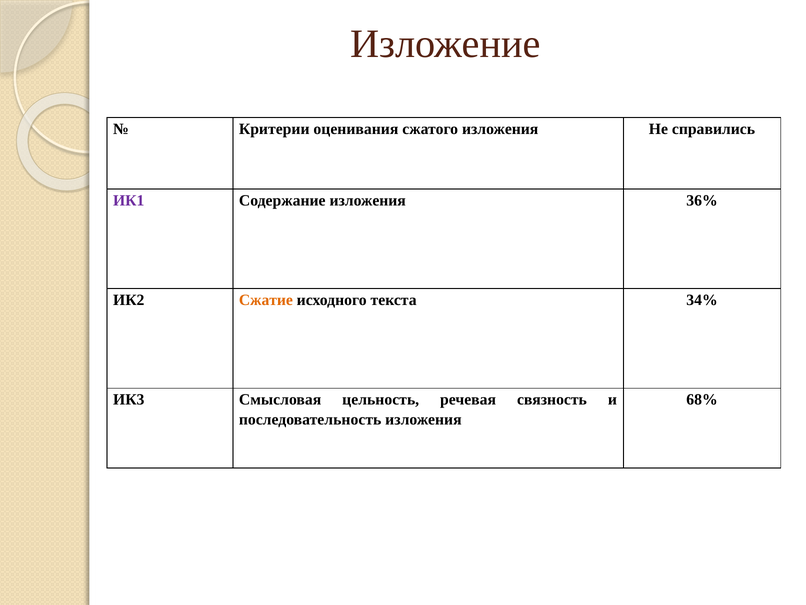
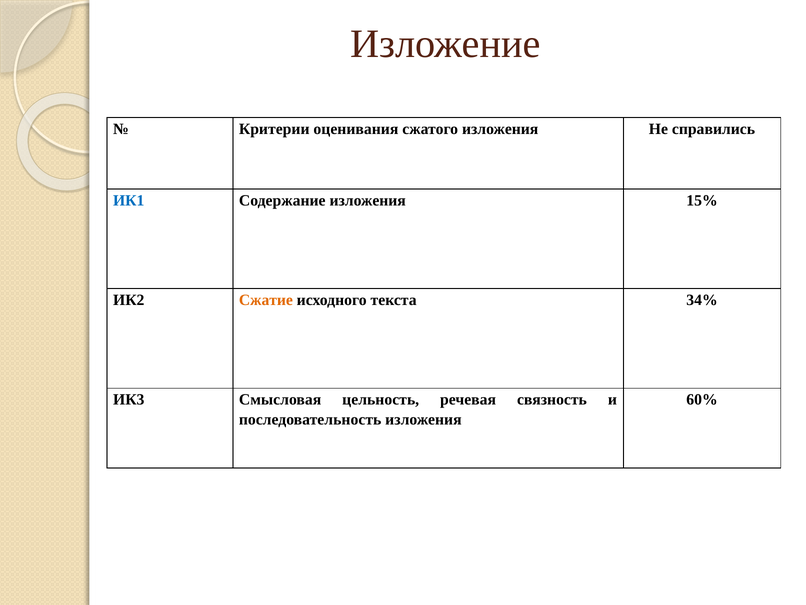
ИК1 colour: purple -> blue
36%: 36% -> 15%
68%: 68% -> 60%
